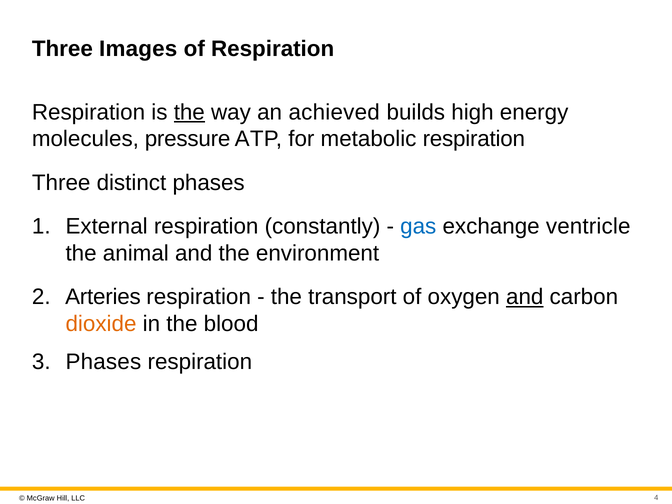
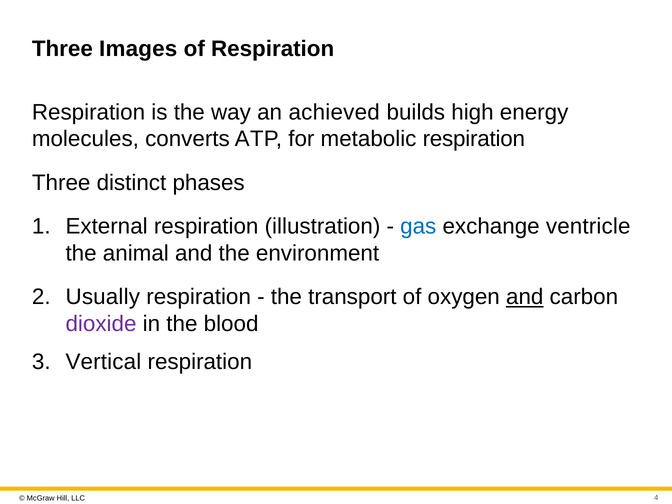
the at (189, 112) underline: present -> none
pressure: pressure -> converts
constantly: constantly -> illustration
Arteries: Arteries -> Usually
dioxide colour: orange -> purple
Phases at (103, 362): Phases -> Vertical
